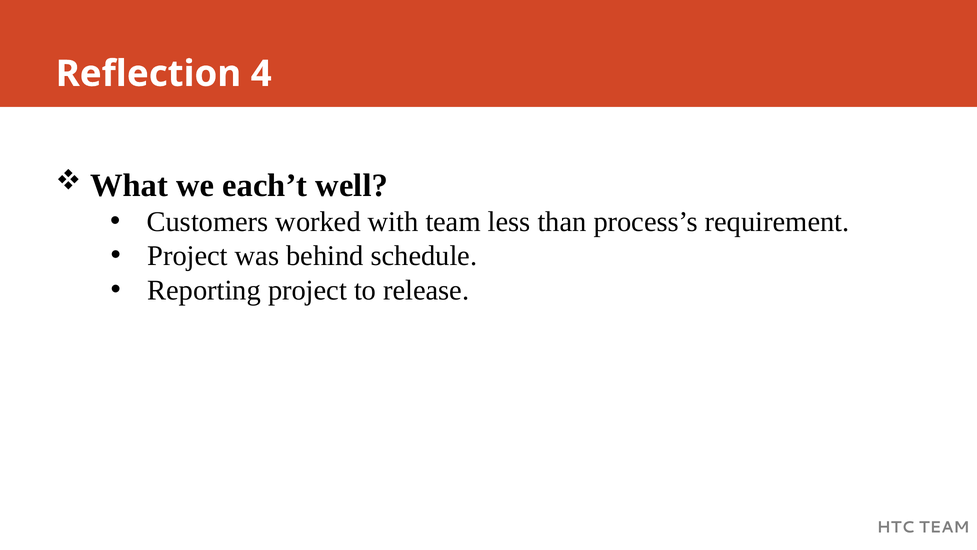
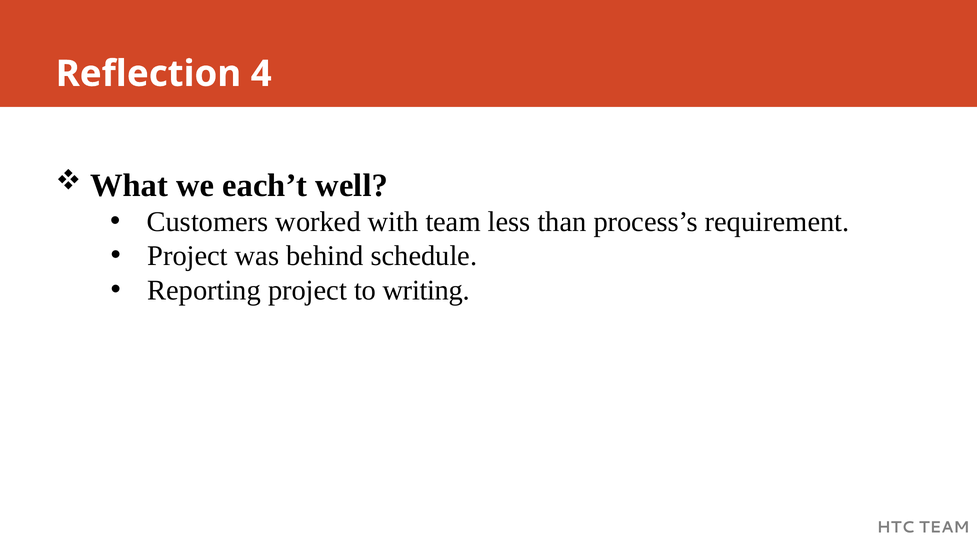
release: release -> writing
